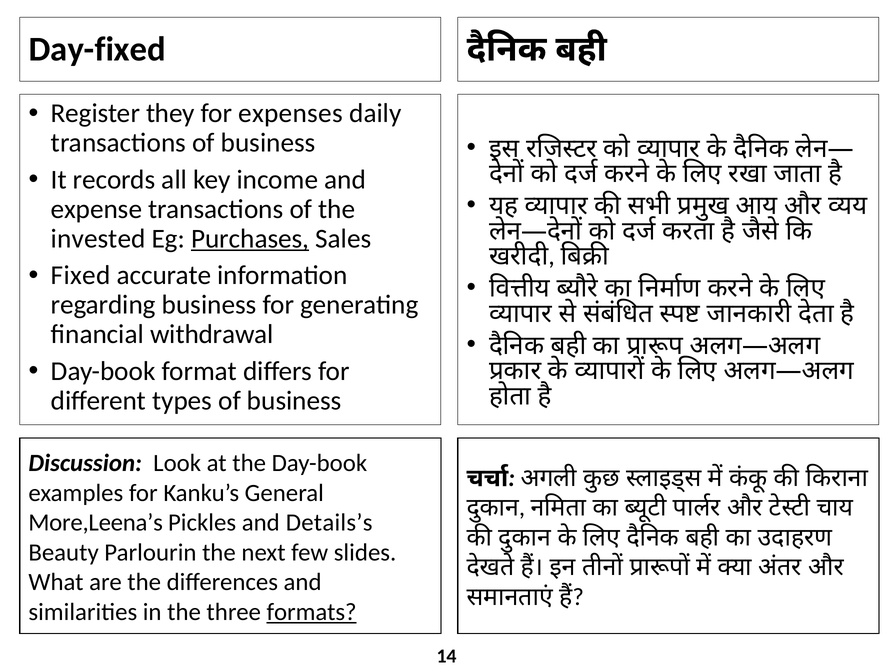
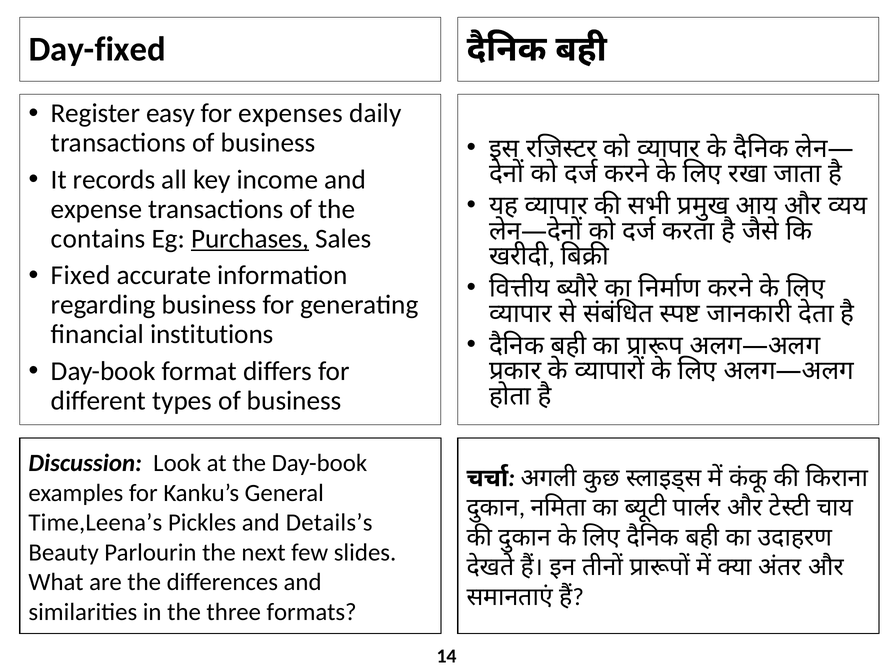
they: they -> easy
invested: invested -> contains
withdrawal: withdrawal -> institutions
More,Leena’s: More,Leena’s -> Time,Leena’s
formats underline: present -> none
